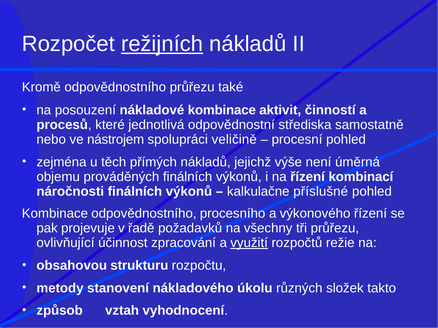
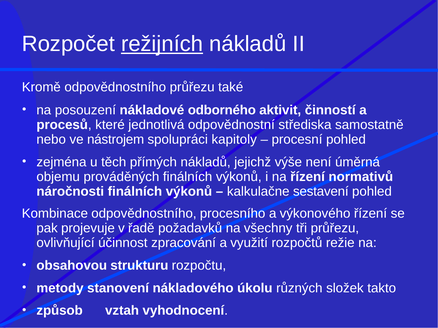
nákladové kombinace: kombinace -> odborného
veličině: veličině -> kapitoly
kombinací: kombinací -> normativů
příslušné: příslušné -> sestavení
využití underline: present -> none
